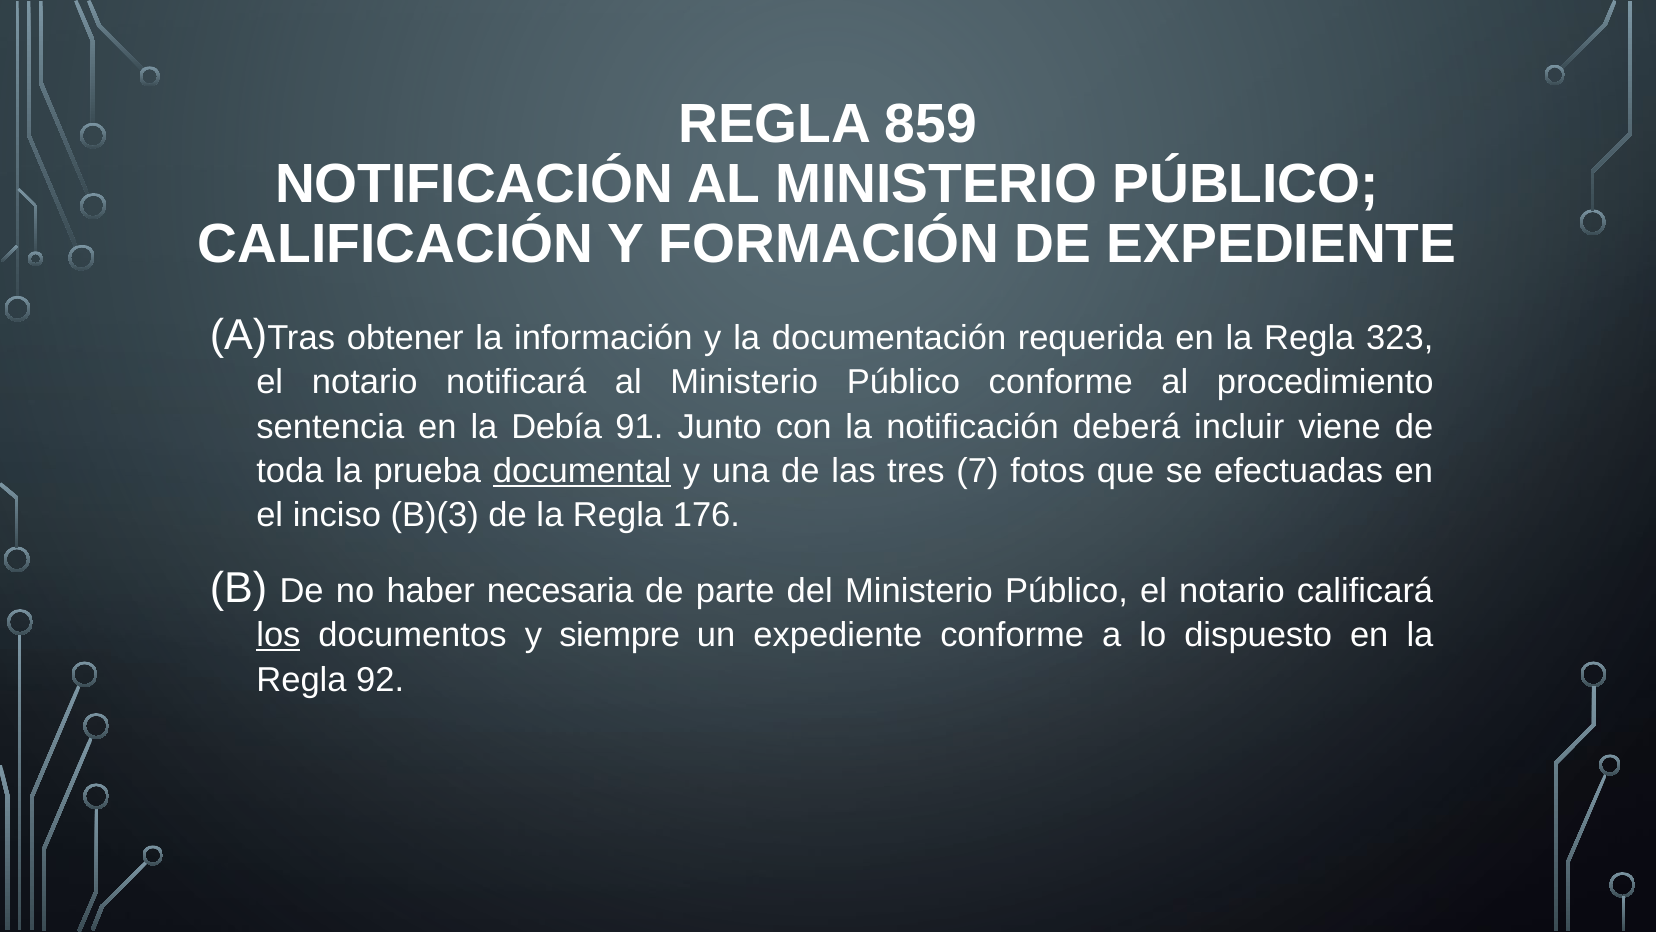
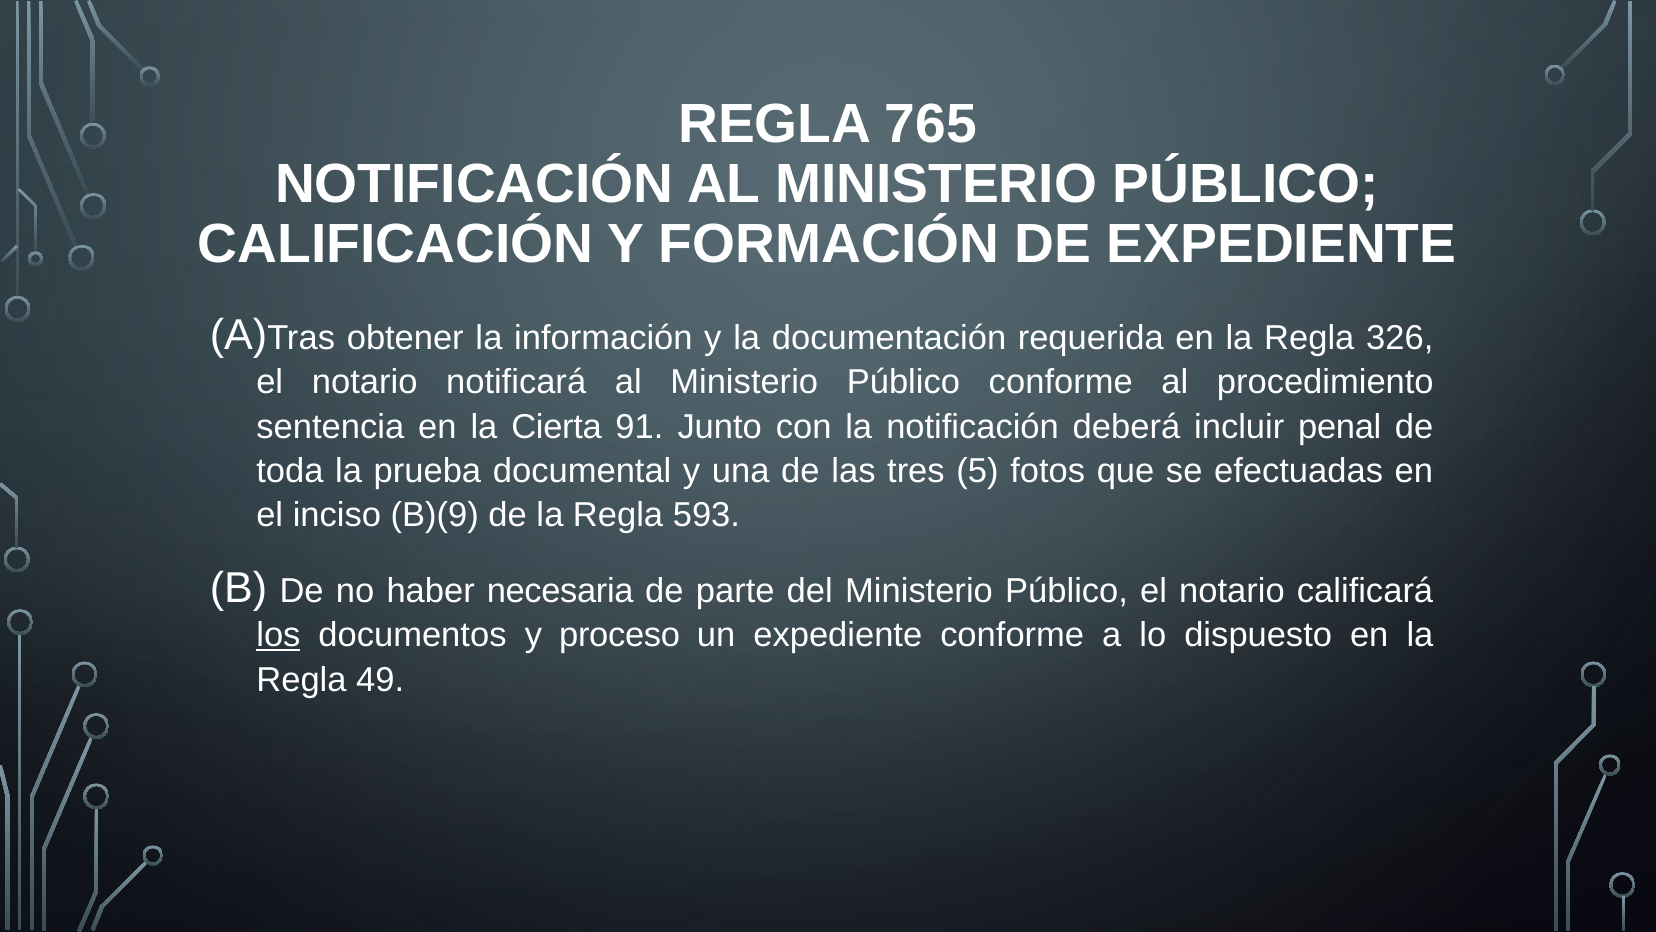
859: 859 -> 765
323: 323 -> 326
Debía: Debía -> Cierta
viene: viene -> penal
documental underline: present -> none
7: 7 -> 5
B)(3: B)(3 -> B)(9
176: 176 -> 593
siempre: siempre -> proceso
92: 92 -> 49
